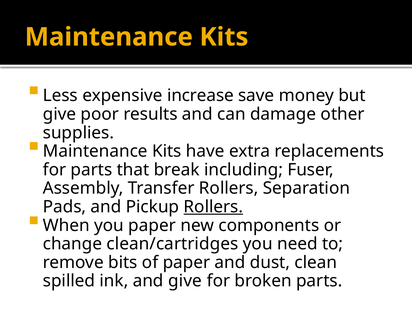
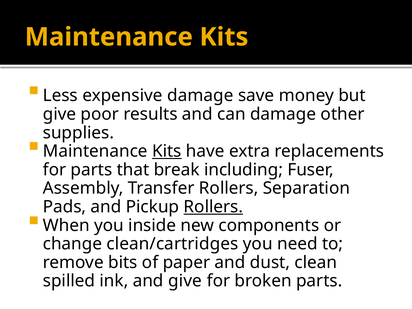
expensive increase: increase -> damage
Kits at (167, 151) underline: none -> present
you paper: paper -> inside
